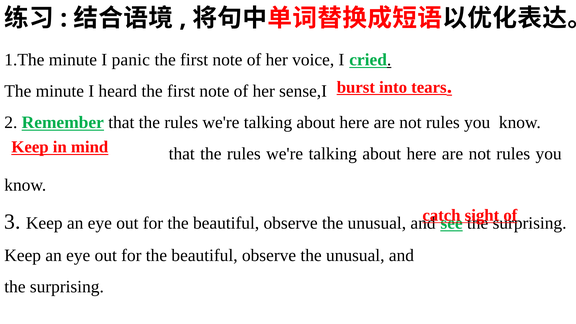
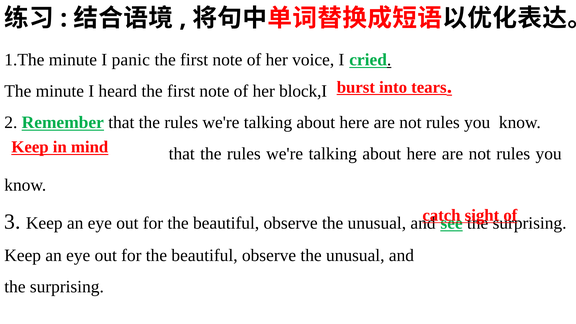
sense,I: sense,I -> block,I
